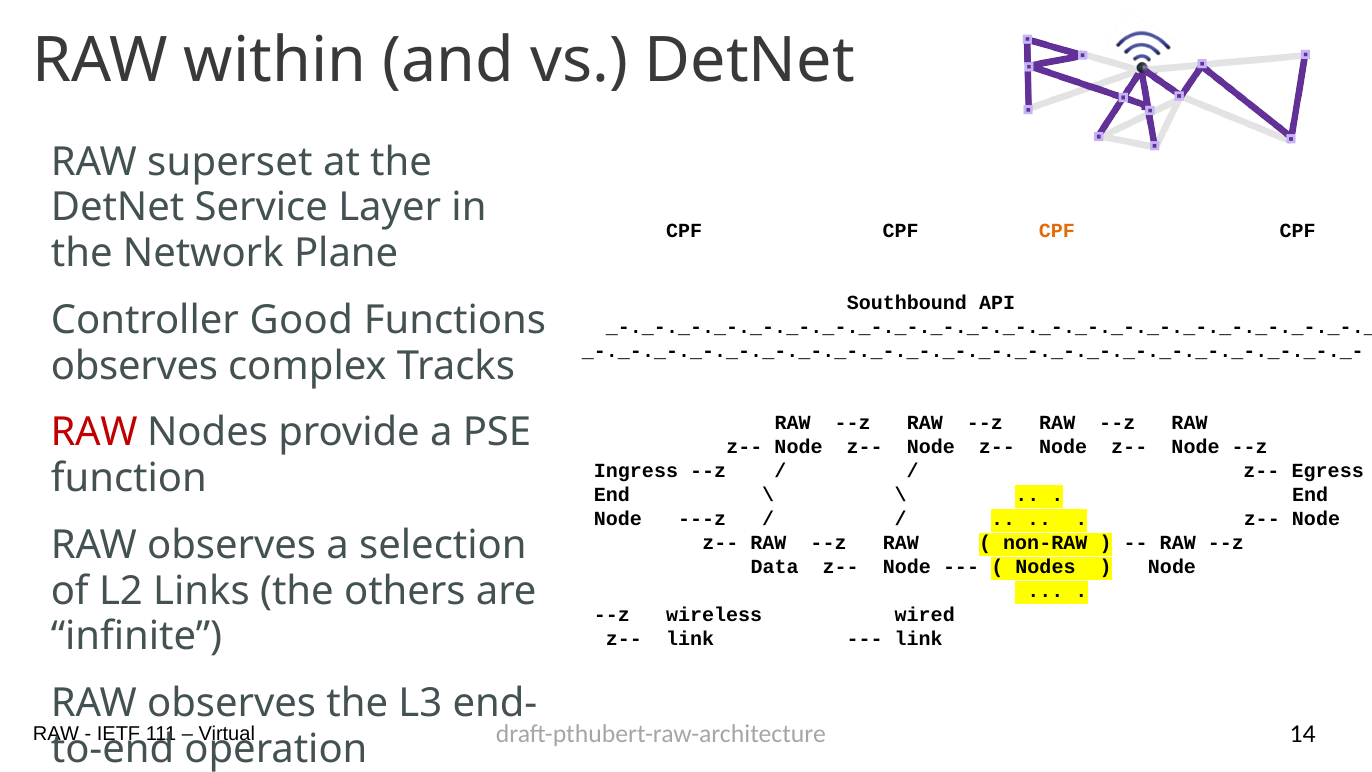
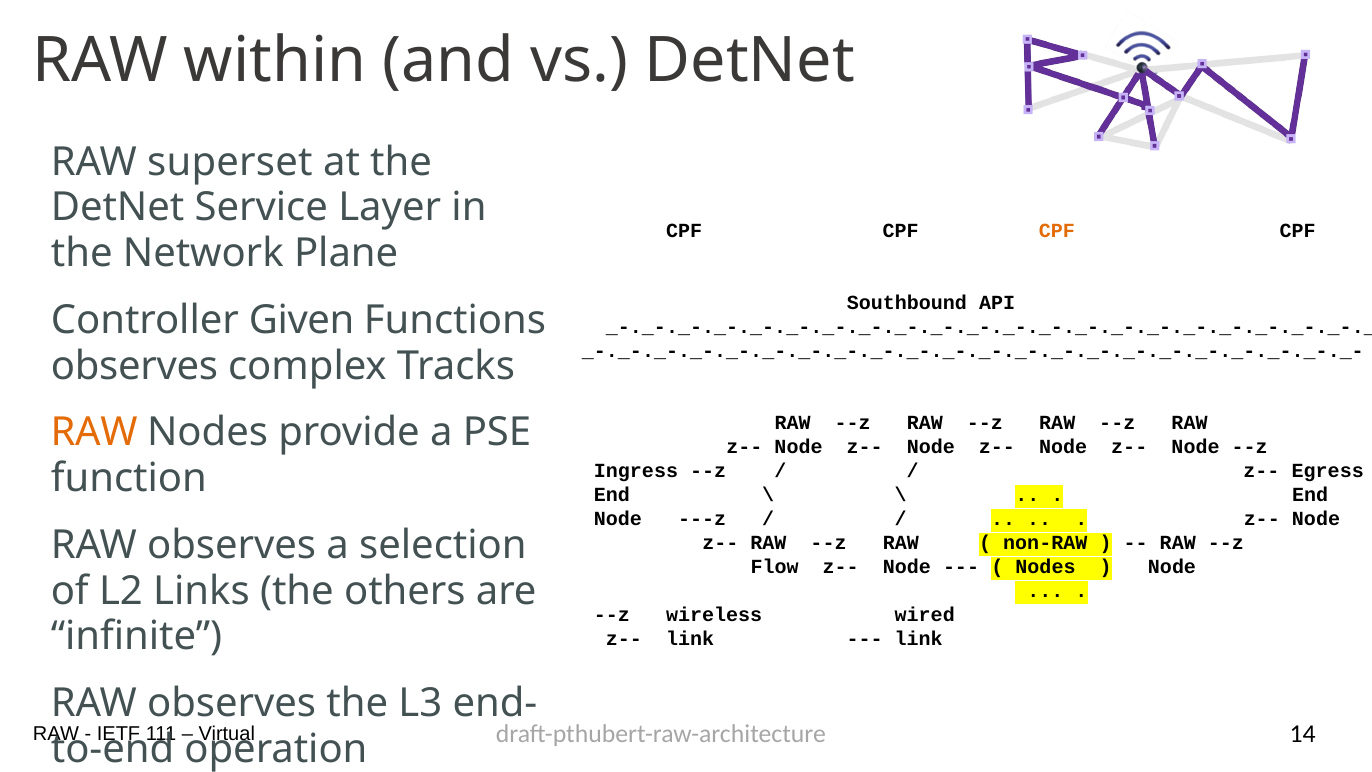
Good: Good -> Given
RAW at (94, 433) colour: red -> orange
Data: Data -> Flow
